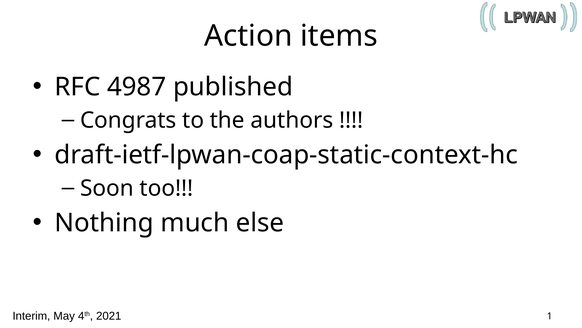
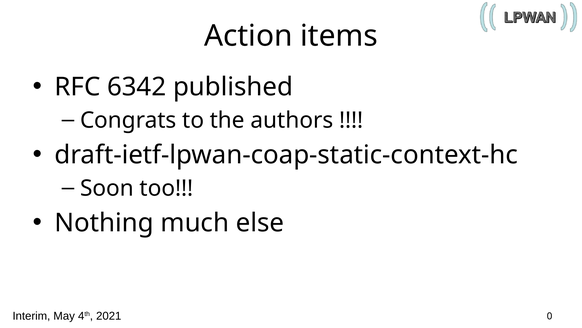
4987: 4987 -> 6342
1: 1 -> 0
